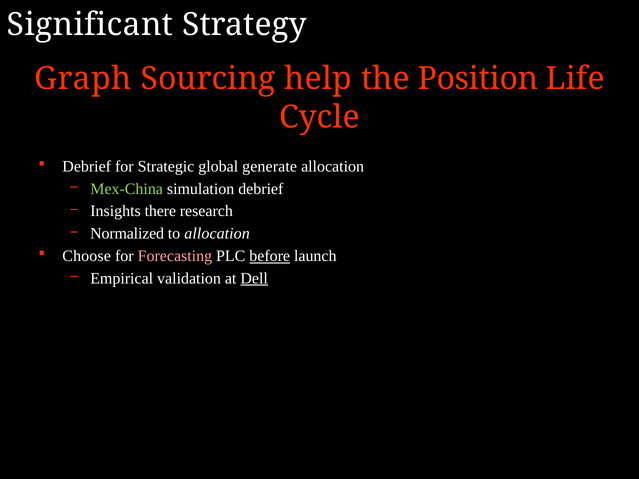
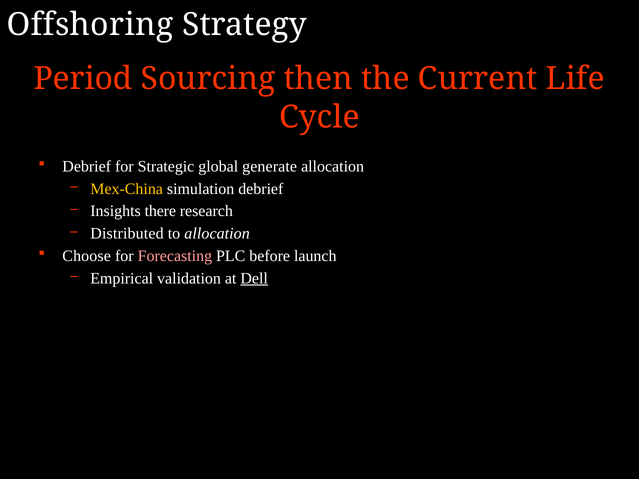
Significant: Significant -> Offshoring
Graph: Graph -> Period
help: help -> then
Position: Position -> Current
Mex-China colour: light green -> yellow
Normalized: Normalized -> Distributed
before underline: present -> none
